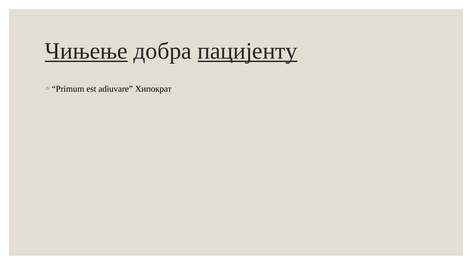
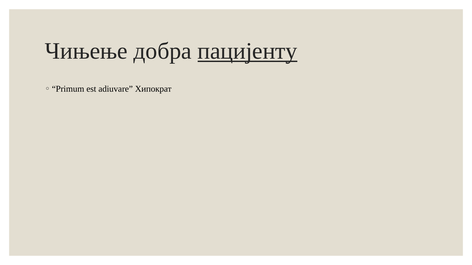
Чињење underline: present -> none
